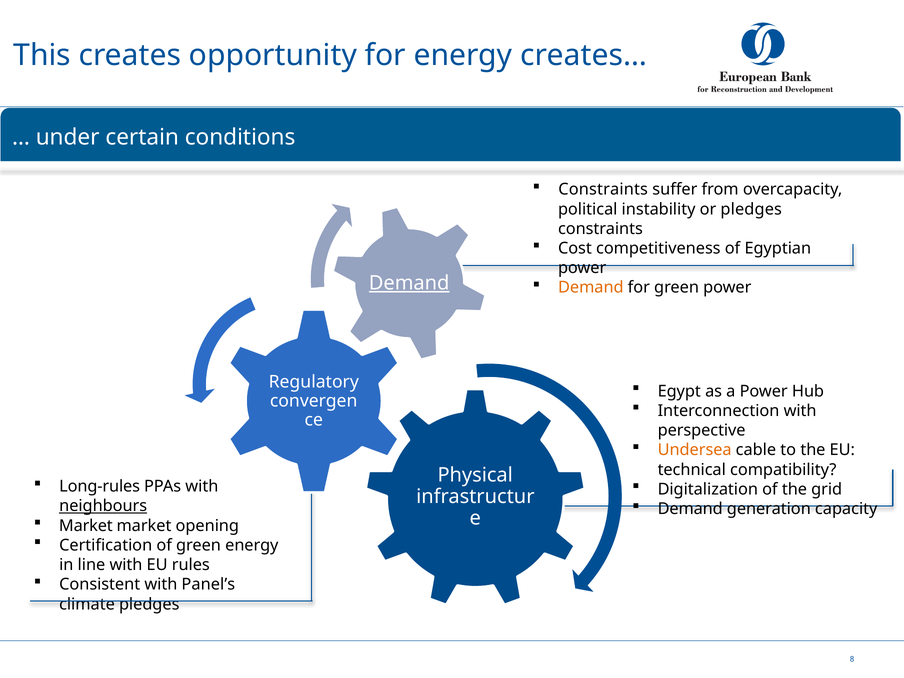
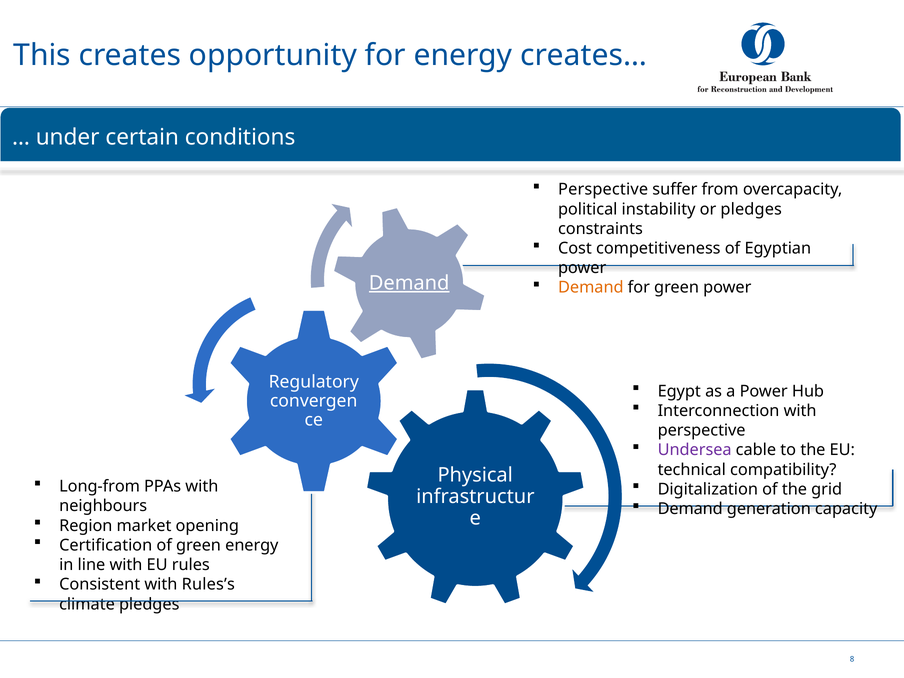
Constraints at (603, 190): Constraints -> Perspective
Undersea colour: orange -> purple
Long-rules: Long-rules -> Long-from
neighbours underline: present -> none
Market at (86, 526): Market -> Region
Panel’s: Panel’s -> Rules’s
